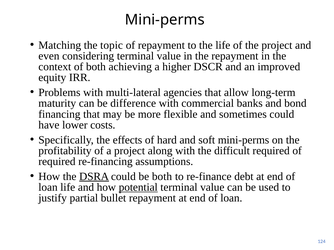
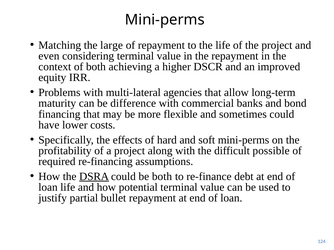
topic: topic -> large
difficult required: required -> possible
potential underline: present -> none
